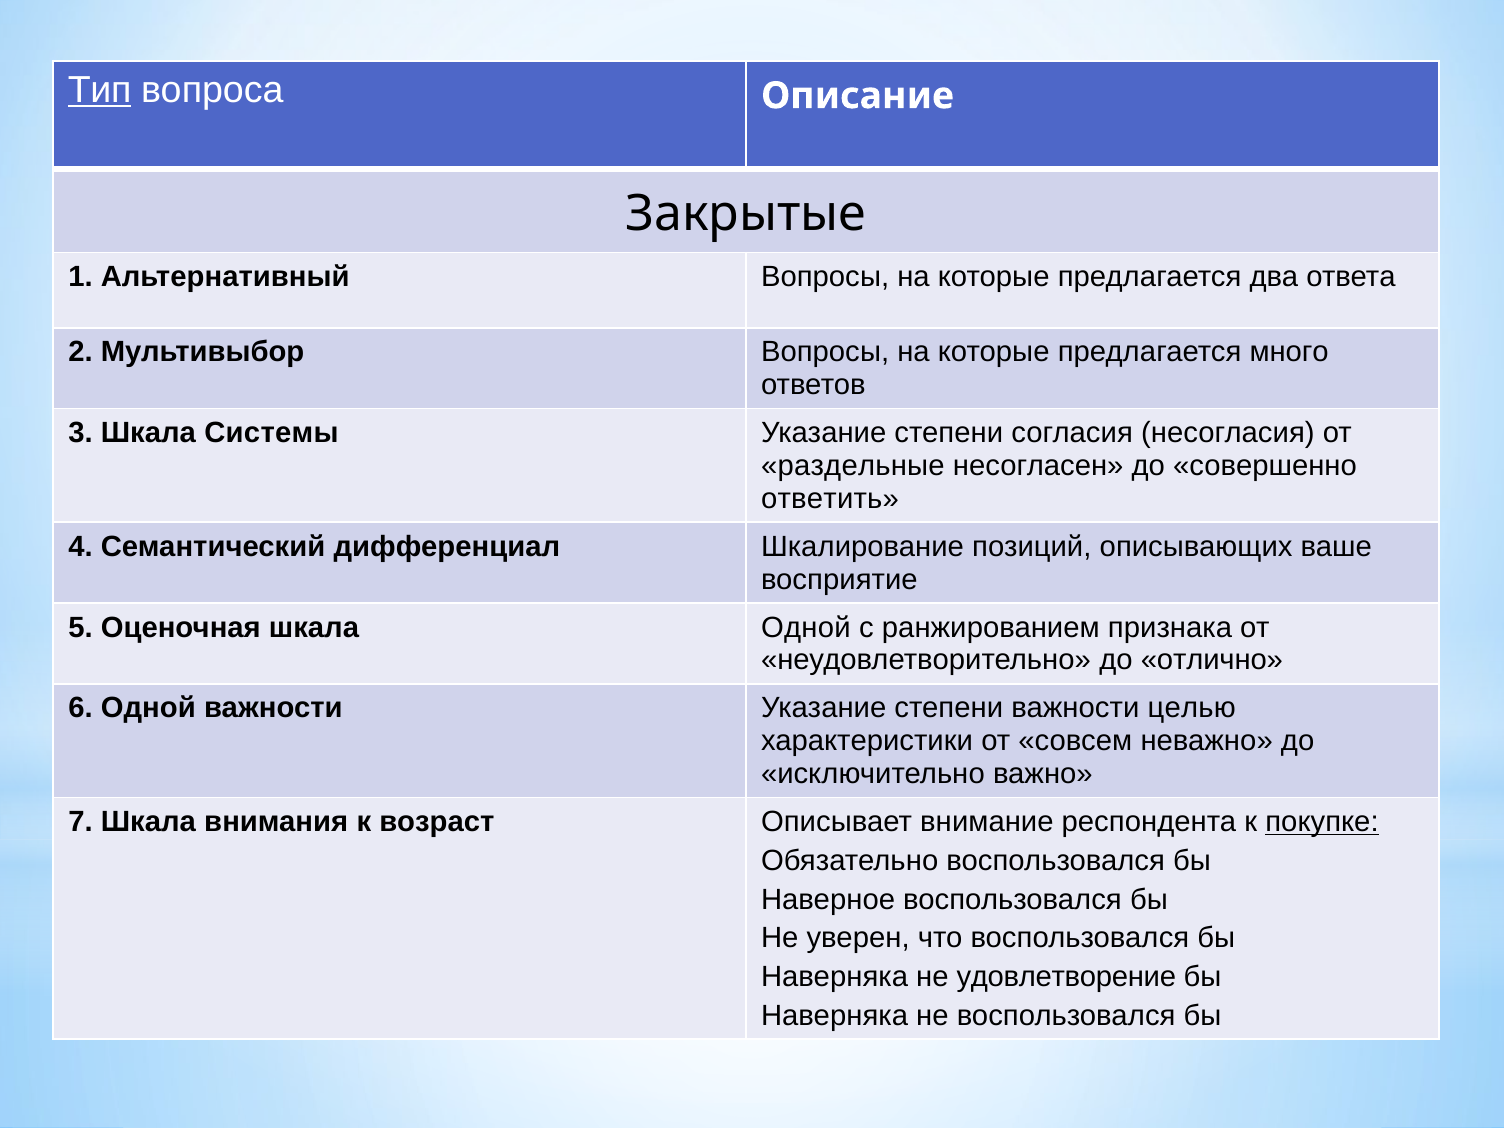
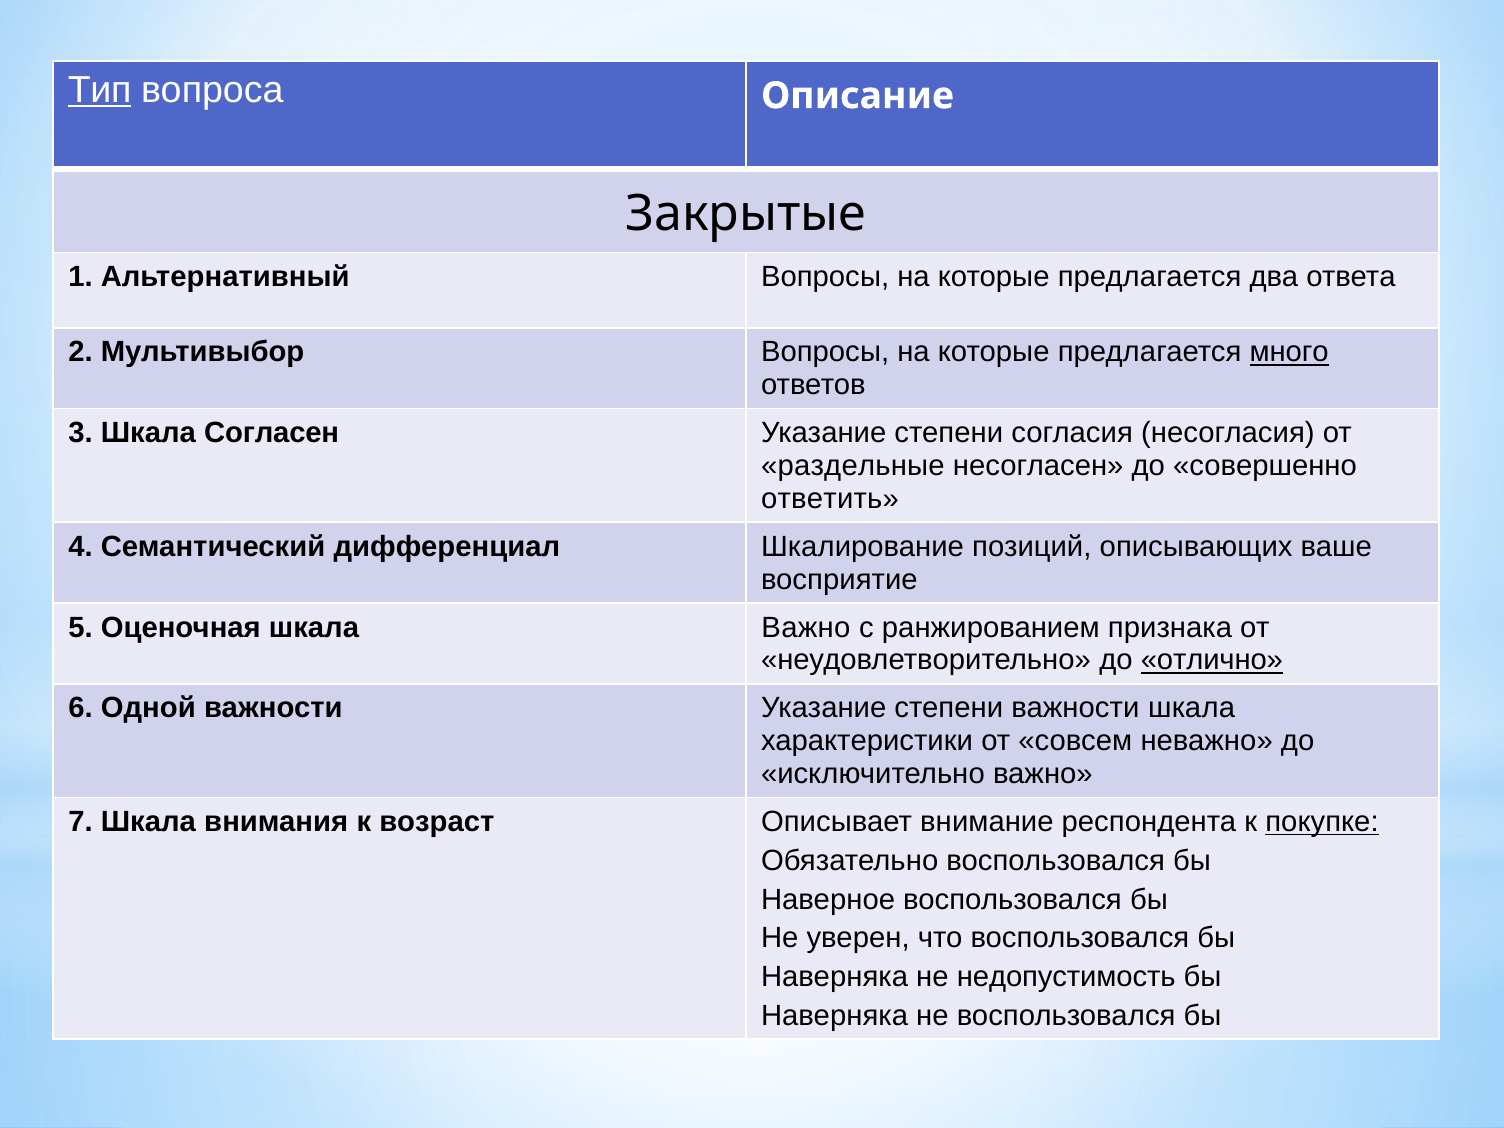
много underline: none -> present
Системы: Системы -> Согласен
шкала Одной: Одной -> Важно
отлично underline: none -> present
важности целью: целью -> шкала
удовлетворение: удовлетворение -> недопустимость
